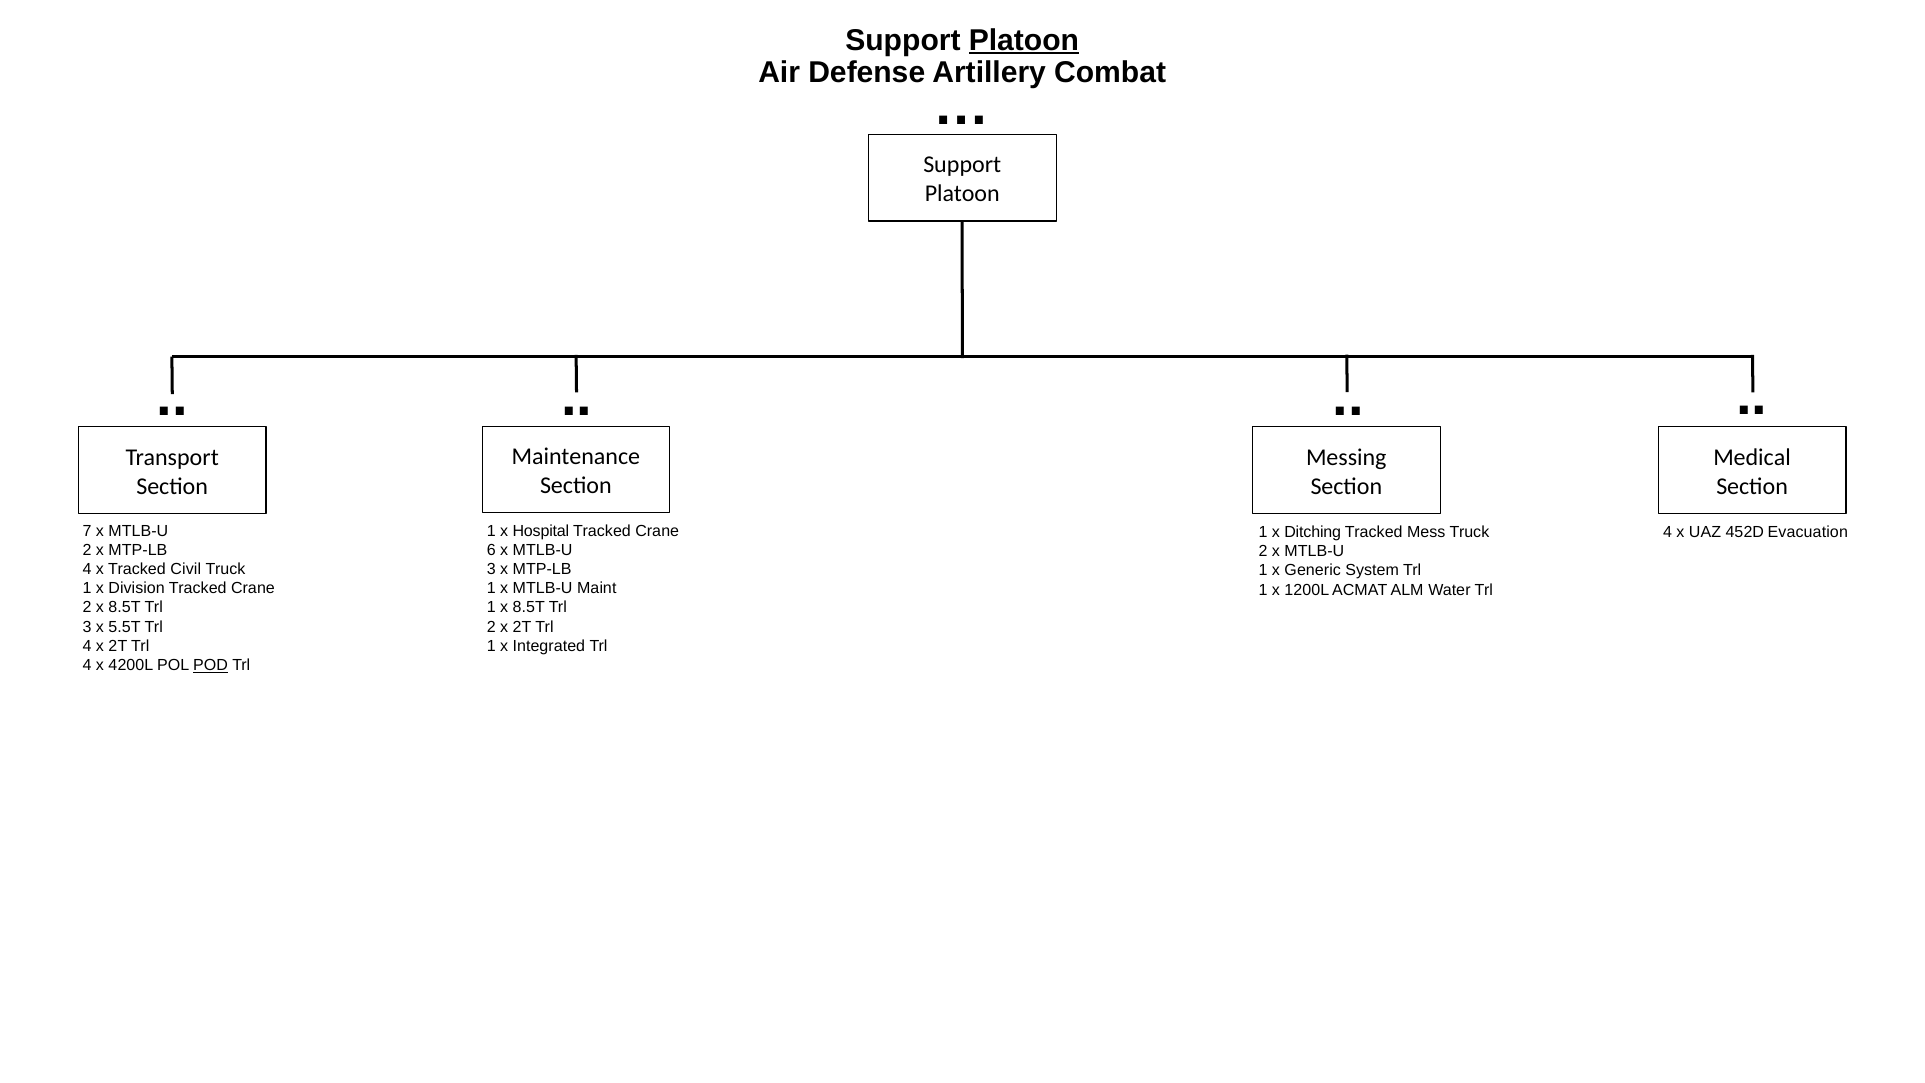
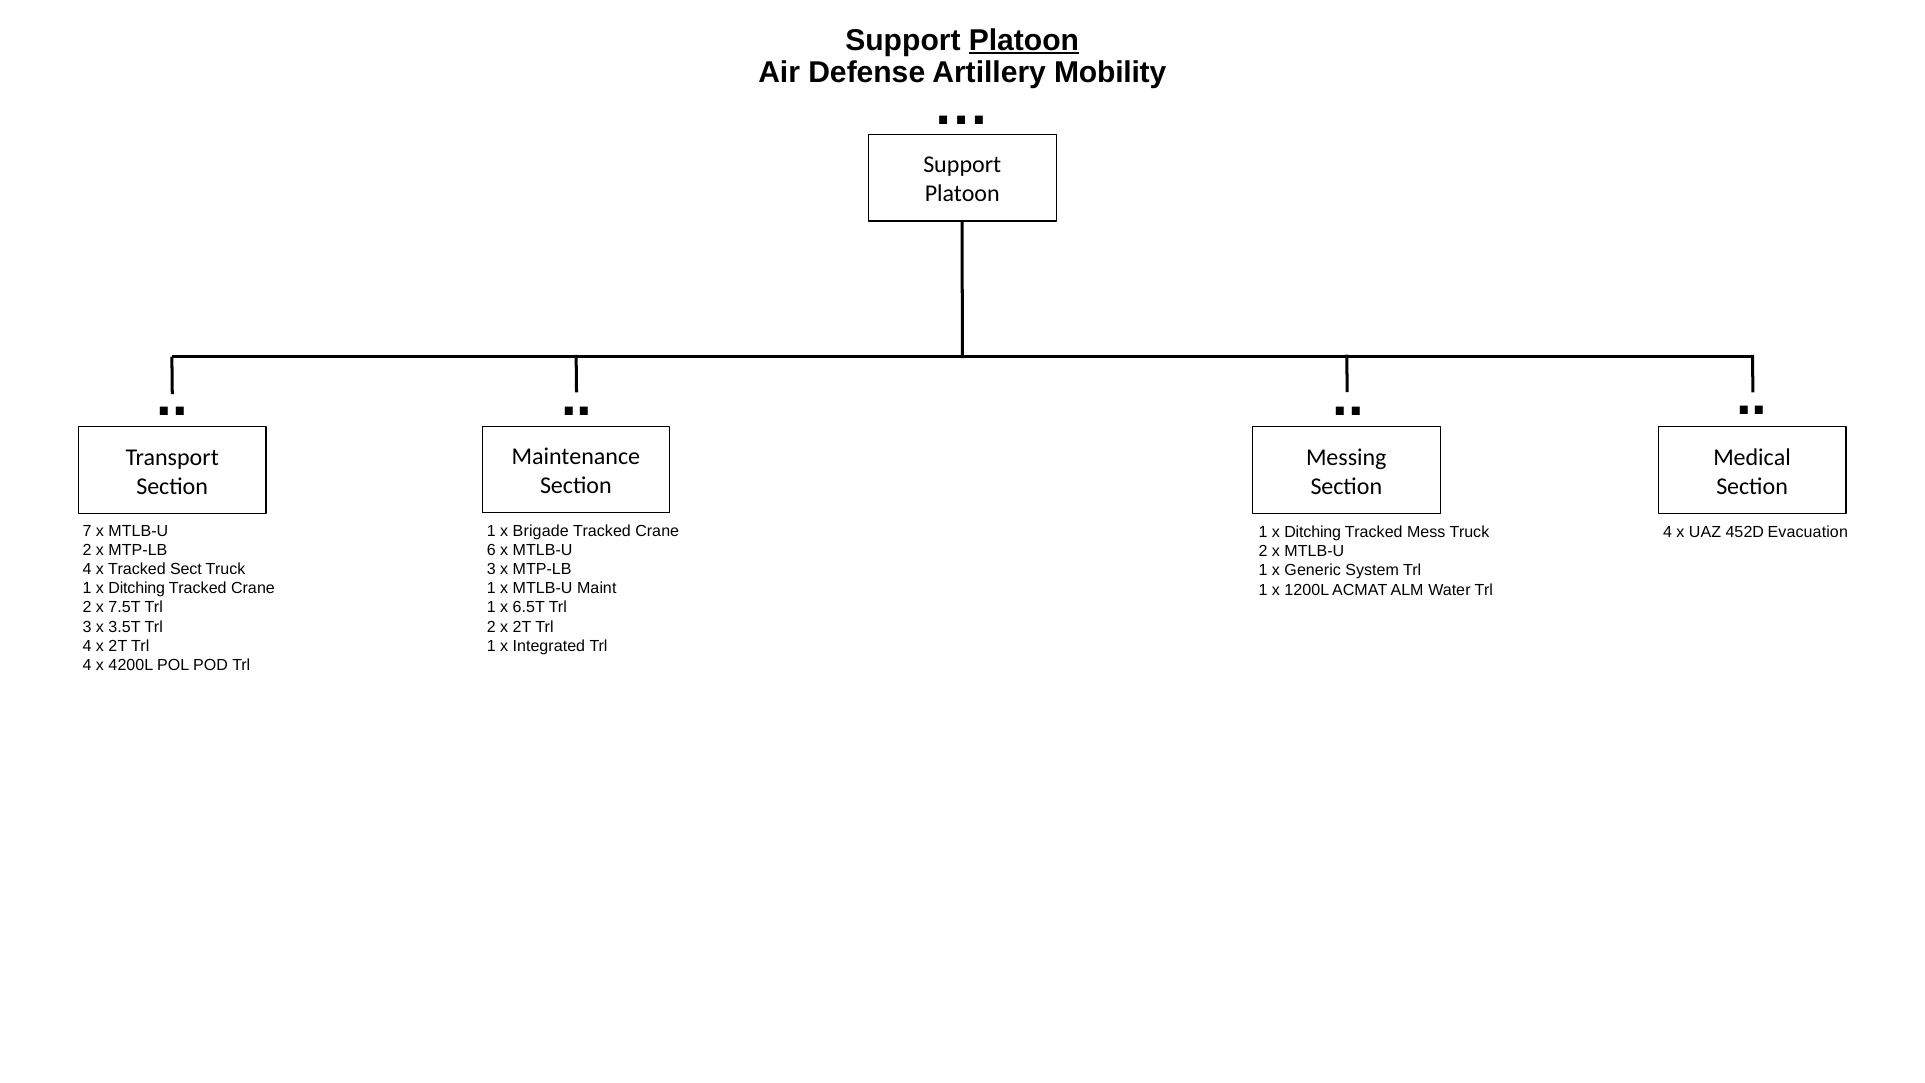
Combat: Combat -> Mobility
Hospital: Hospital -> Brigade
Civil: Civil -> Sect
Division at (137, 588): Division -> Ditching
2 x 8.5T: 8.5T -> 7.5T
1 x 8.5T: 8.5T -> 6.5T
5.5T: 5.5T -> 3.5T
POD underline: present -> none
